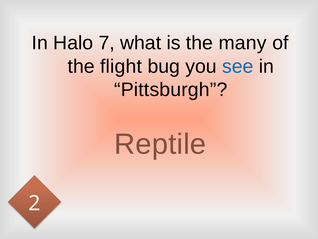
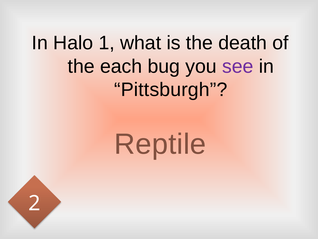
7: 7 -> 1
many: many -> death
flight: flight -> each
see colour: blue -> purple
